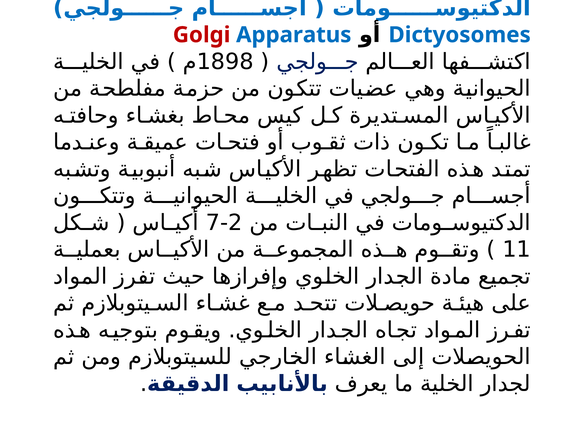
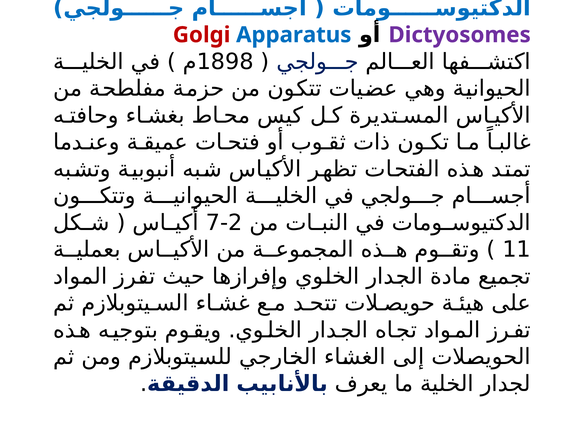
Dictyosomes colour: blue -> purple
